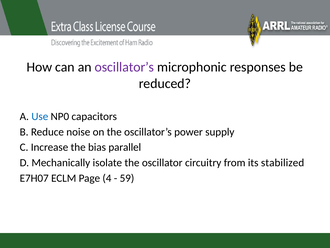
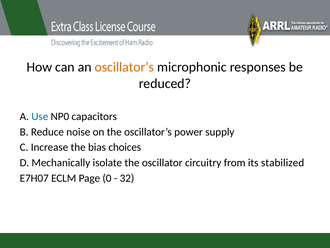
oscillator’s at (124, 67) colour: purple -> orange
parallel: parallel -> choices
4: 4 -> 0
59: 59 -> 32
